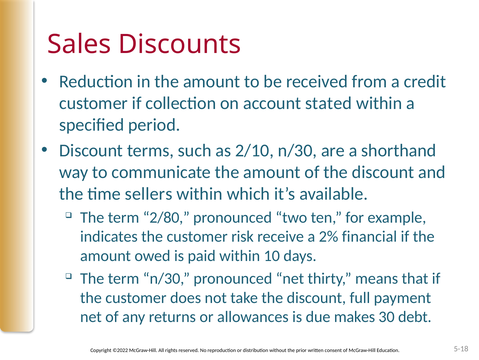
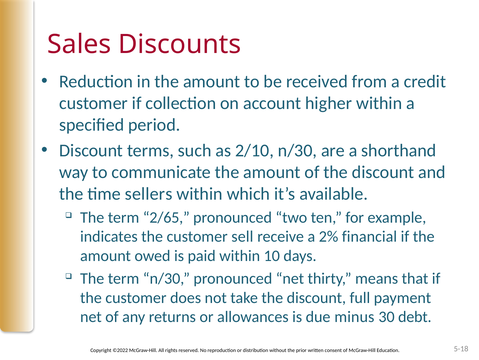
stated: stated -> higher
2/80: 2/80 -> 2/65
risk: risk -> sell
makes: makes -> minus
